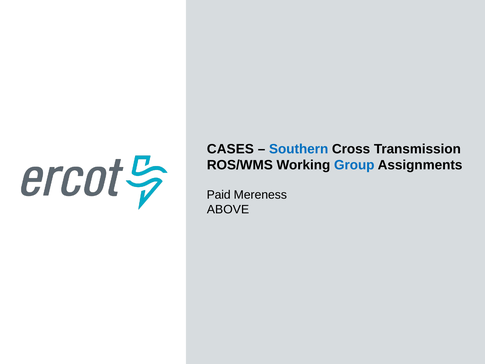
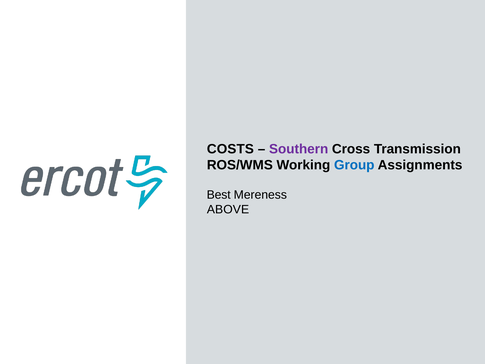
CASES: CASES -> COSTS
Southern colour: blue -> purple
Paid: Paid -> Best
